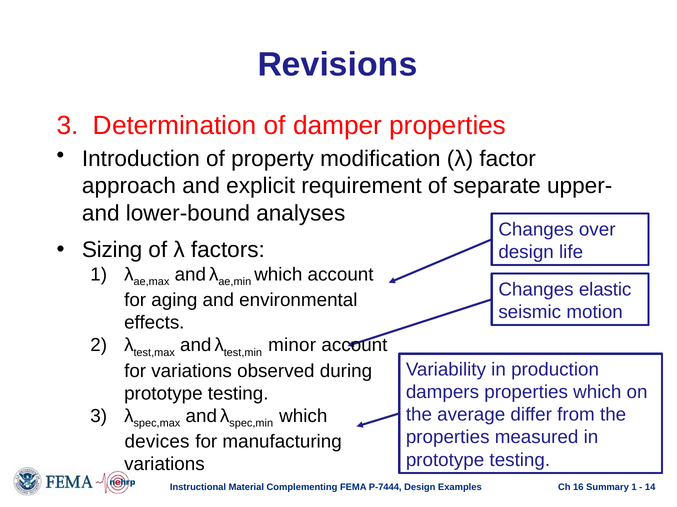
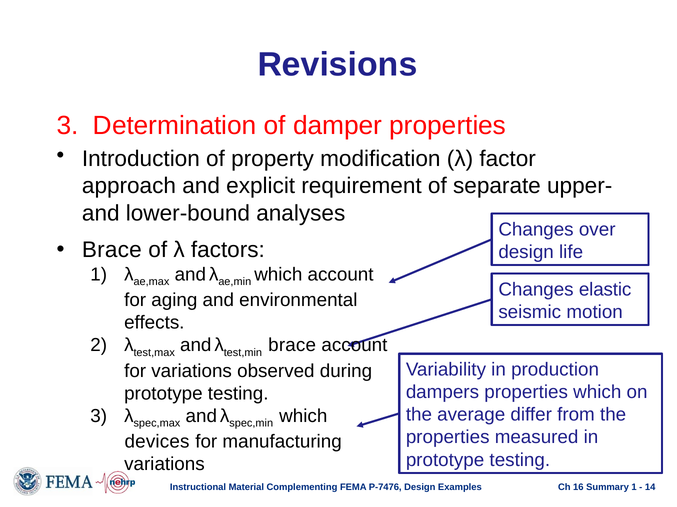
Sizing at (112, 250): Sizing -> Brace
minor at (292, 346): minor -> brace
P-7444: P-7444 -> P-7476
